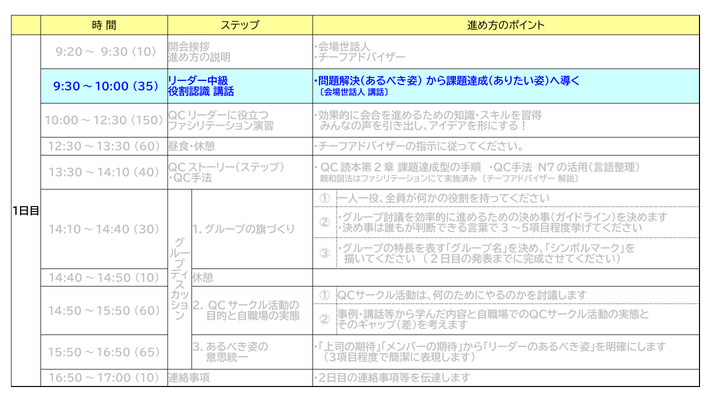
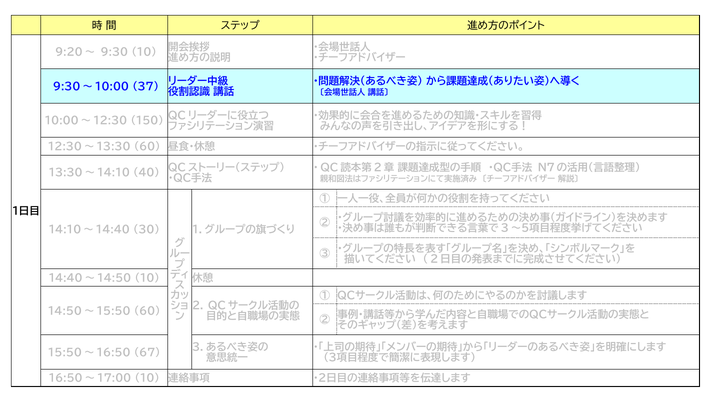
35: 35 -> 37
65: 65 -> 67
